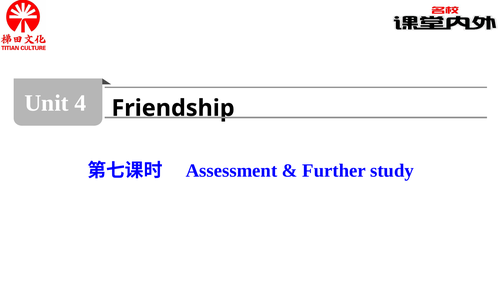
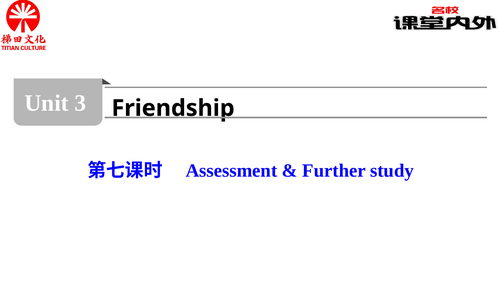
4: 4 -> 3
